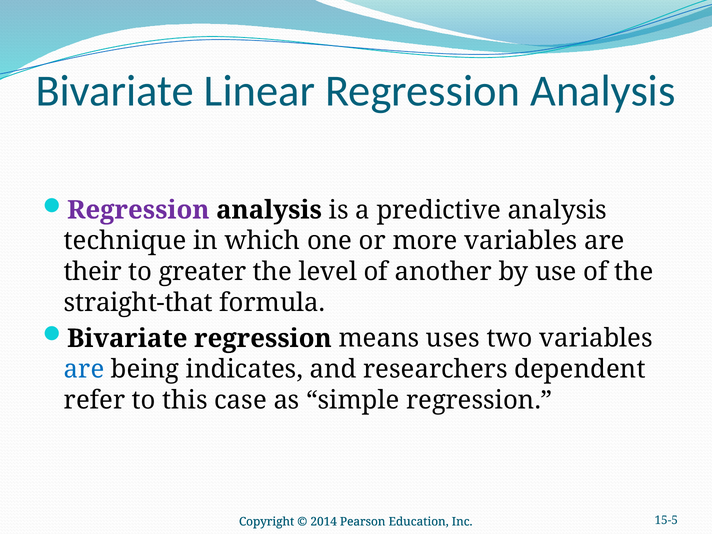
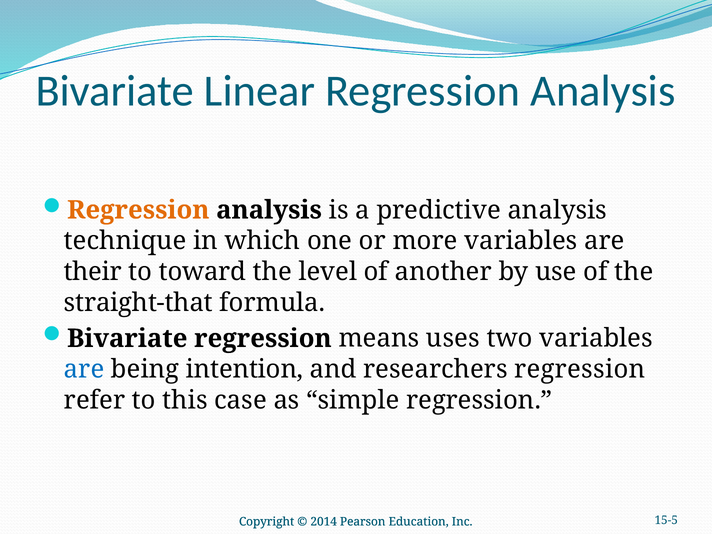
Regression at (138, 210) colour: purple -> orange
greater: greater -> toward
indicates: indicates -> intention
researchers dependent: dependent -> regression
